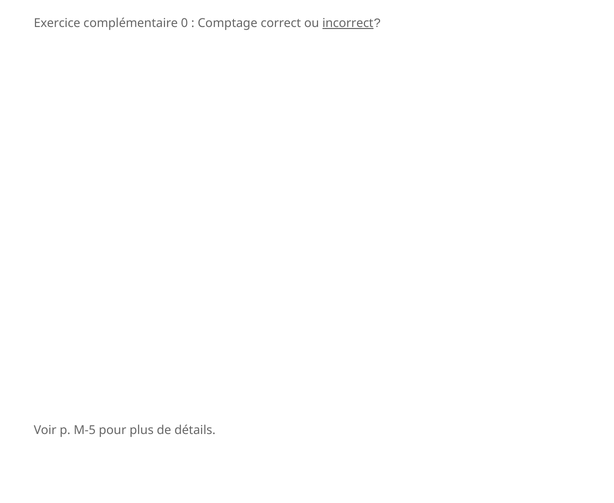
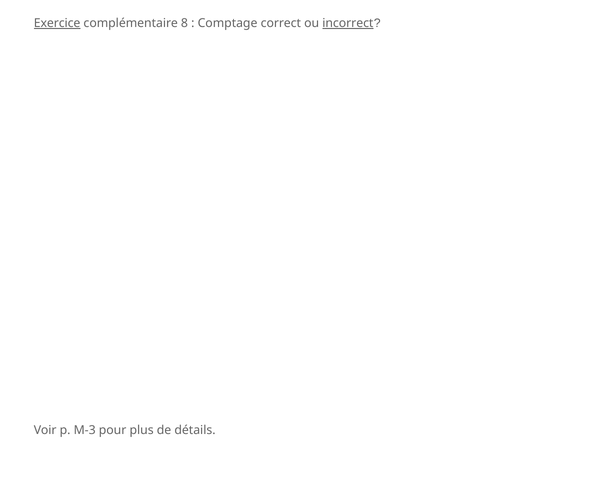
Exercice underline: none -> present
0: 0 -> 8
M-5: M-5 -> M-3
